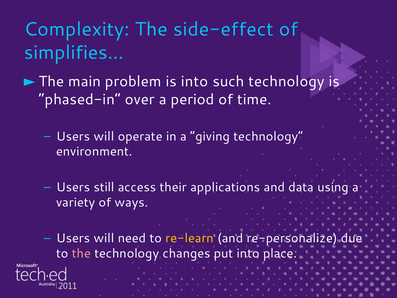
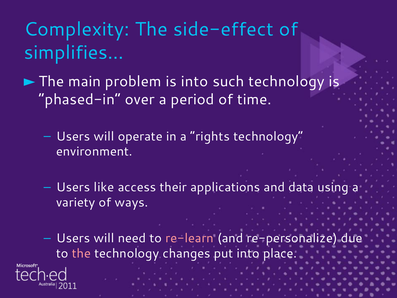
giving: giving -> rights
still: still -> like
re-learn colour: yellow -> pink
